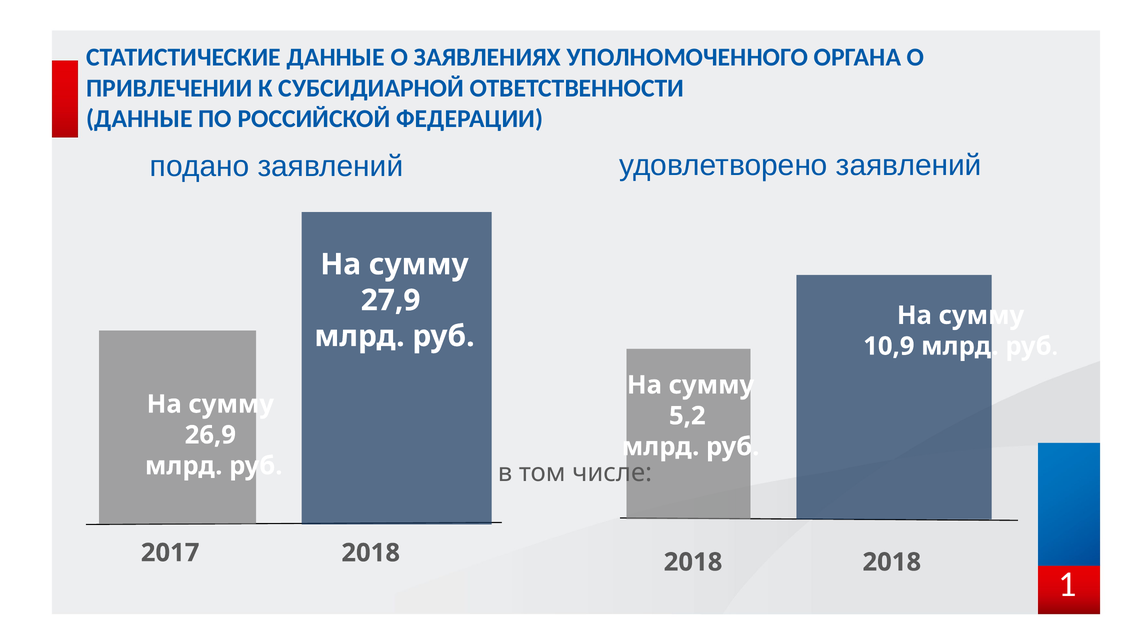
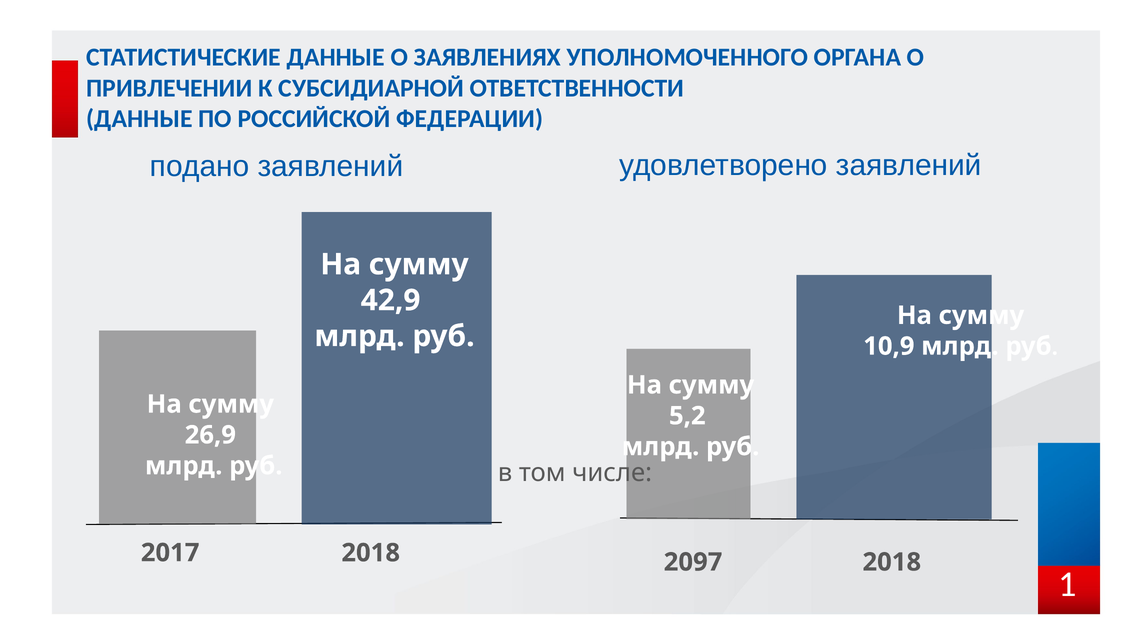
27,9: 27,9 -> 42,9
2018 at (693, 562): 2018 -> 2097
